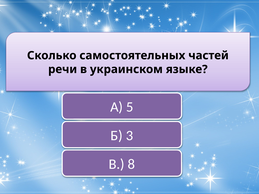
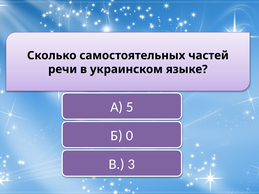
3: 3 -> 0
8: 8 -> 3
